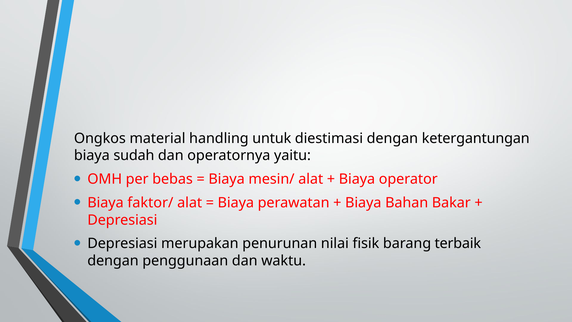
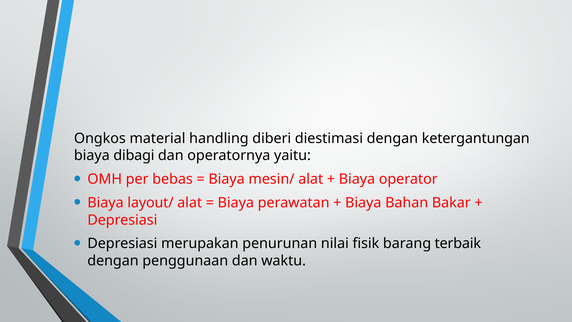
untuk: untuk -> diberi
sudah: sudah -> dibagi
faktor/: faktor/ -> layout/
